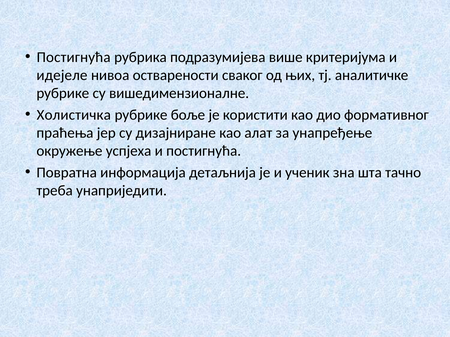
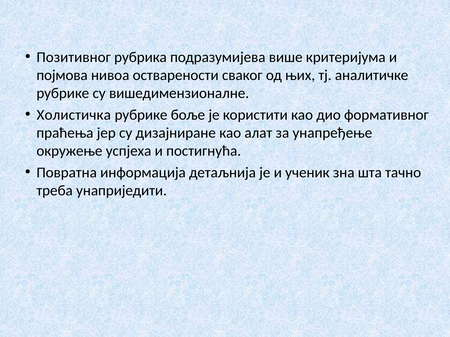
Постигнућа at (74, 57): Постигнућа -> Позитивног
идејеле: идејеле -> појмова
